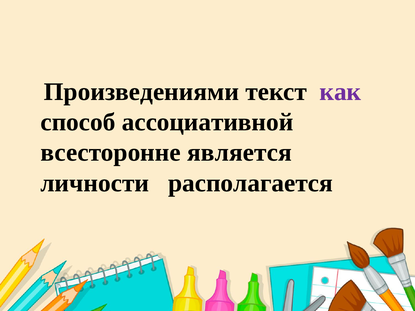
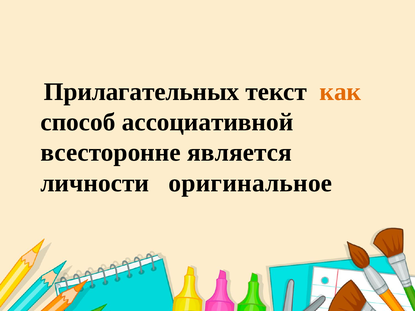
Произведениями: Произведениями -> Прилагательных
как colour: purple -> orange
располагается: располагается -> оригинальное
